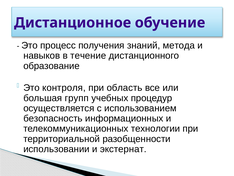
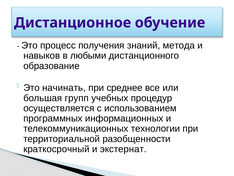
течение: течение -> любыми
контроля: контроля -> начинать
область: область -> среднее
безопасность: безопасность -> программных
использовании: использовании -> краткосрочный
